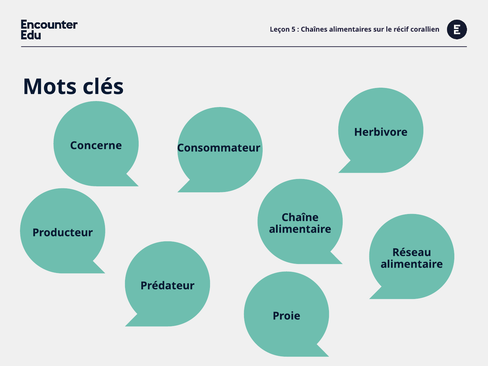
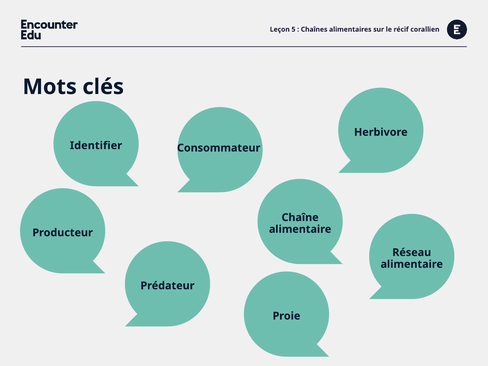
Concerne: Concerne -> Identifier
